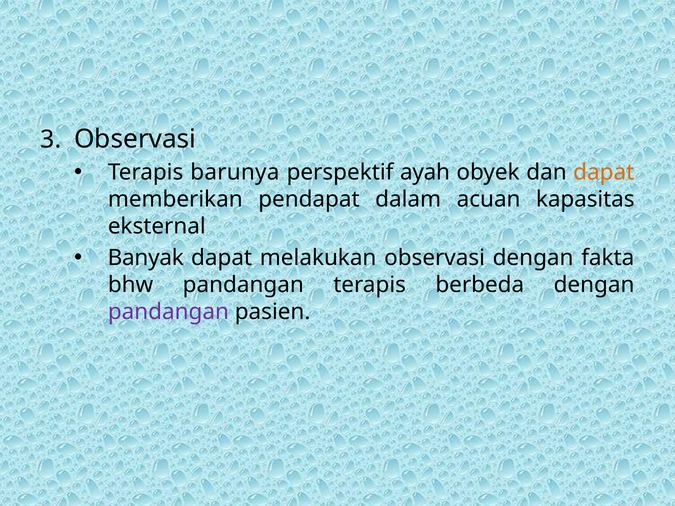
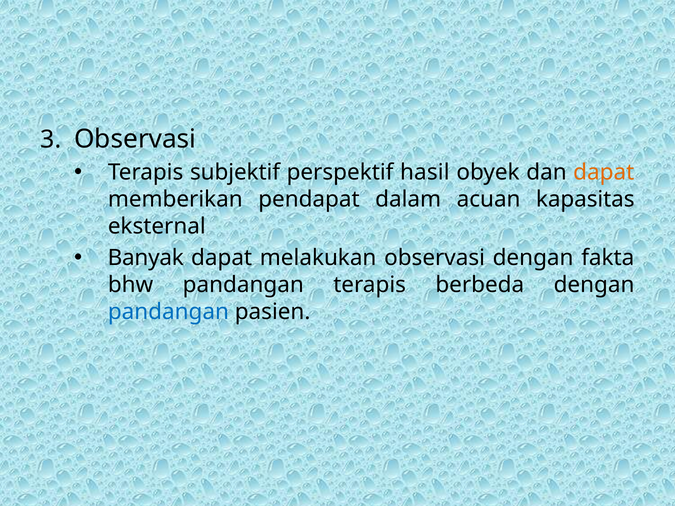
barunya: barunya -> subjektif
ayah: ayah -> hasil
pandangan at (168, 312) colour: purple -> blue
